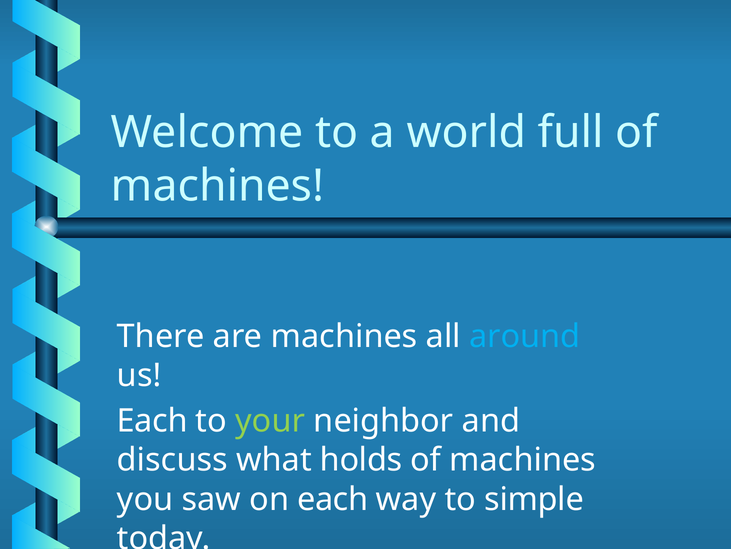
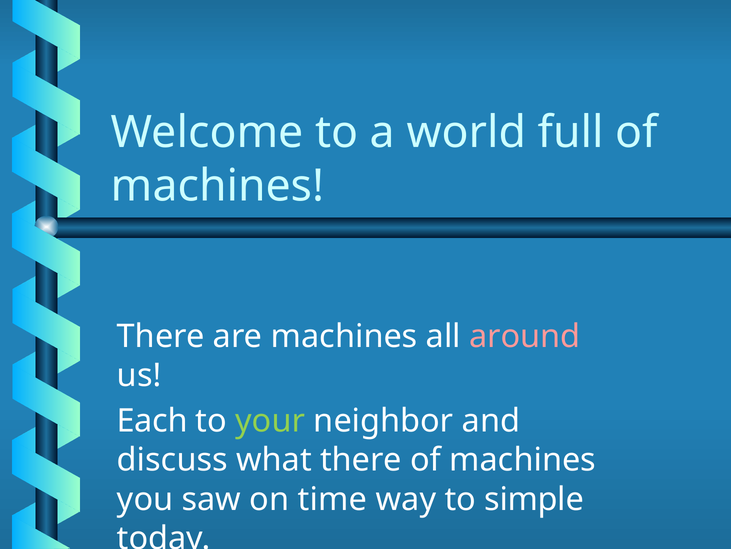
around colour: light blue -> pink
what holds: holds -> there
on each: each -> time
